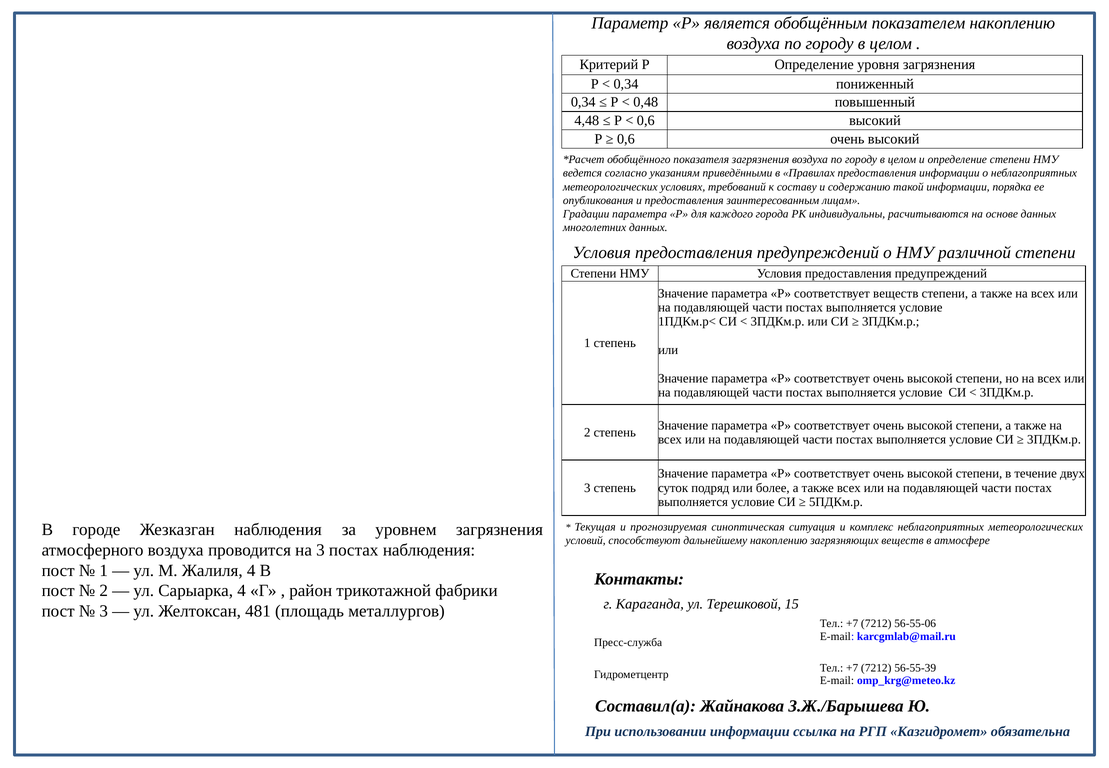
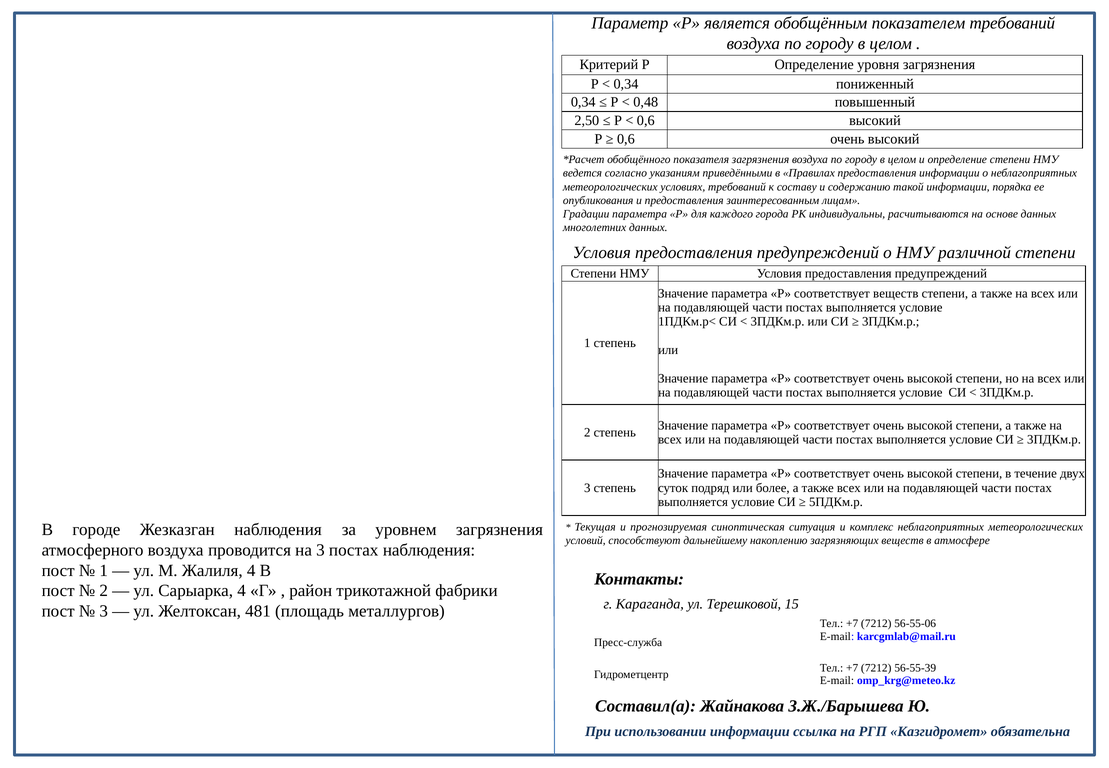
показателем накоплению: накоплению -> требований
4,48: 4,48 -> 2,50
